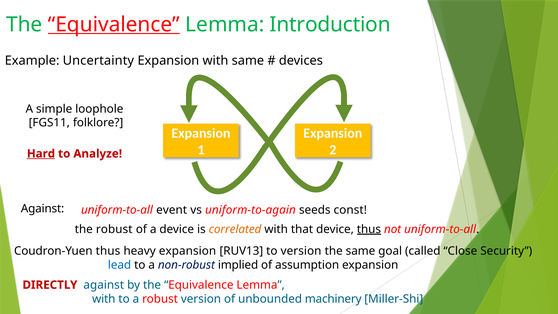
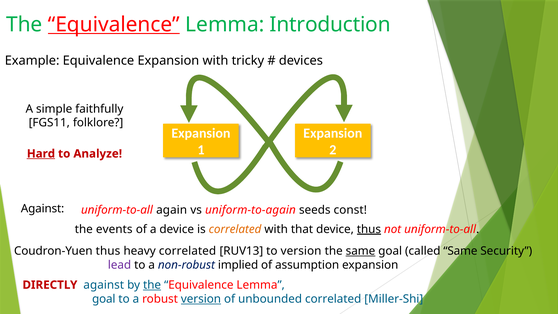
Example Uncertainty: Uncertainty -> Equivalence
same at (248, 60): same -> tricky
loophole: loophole -> faithfully
event: event -> again
the robust: robust -> events
heavy expansion: expansion -> correlated
same at (360, 251) underline: none -> present
called Close: Close -> Same
lead colour: blue -> purple
the at (152, 285) underline: none -> present
with at (104, 299): with -> goal
version at (201, 299) underline: none -> present
unbounded machinery: machinery -> correlated
